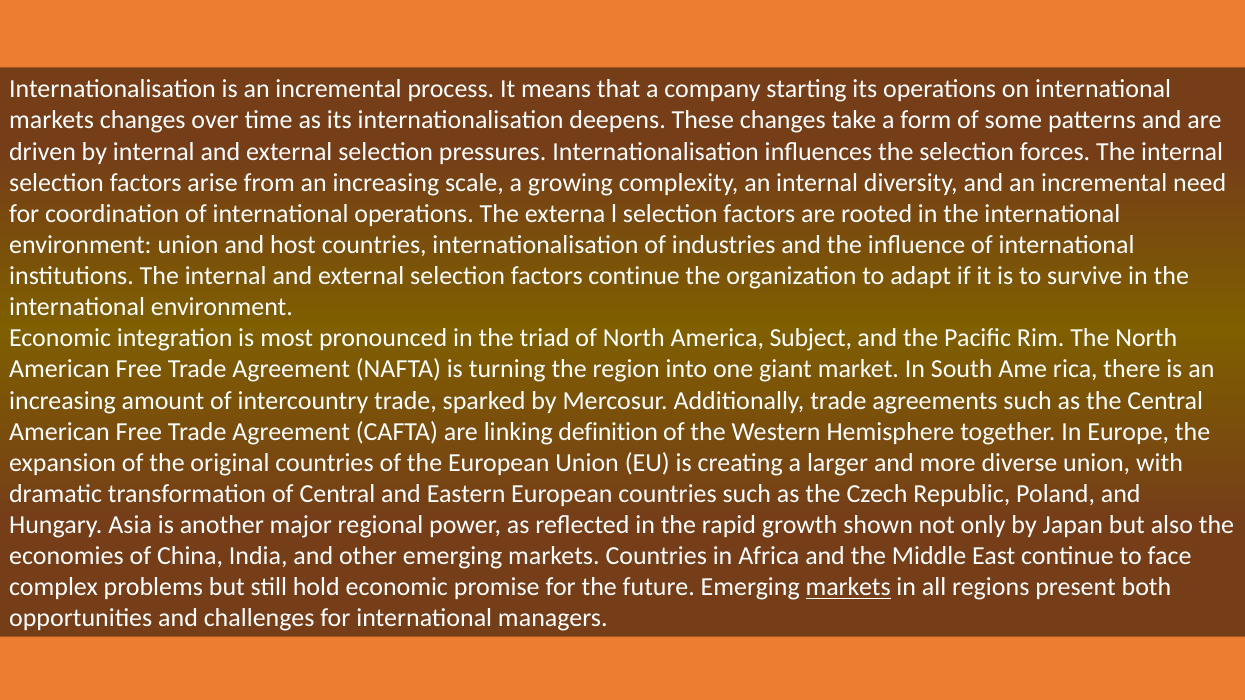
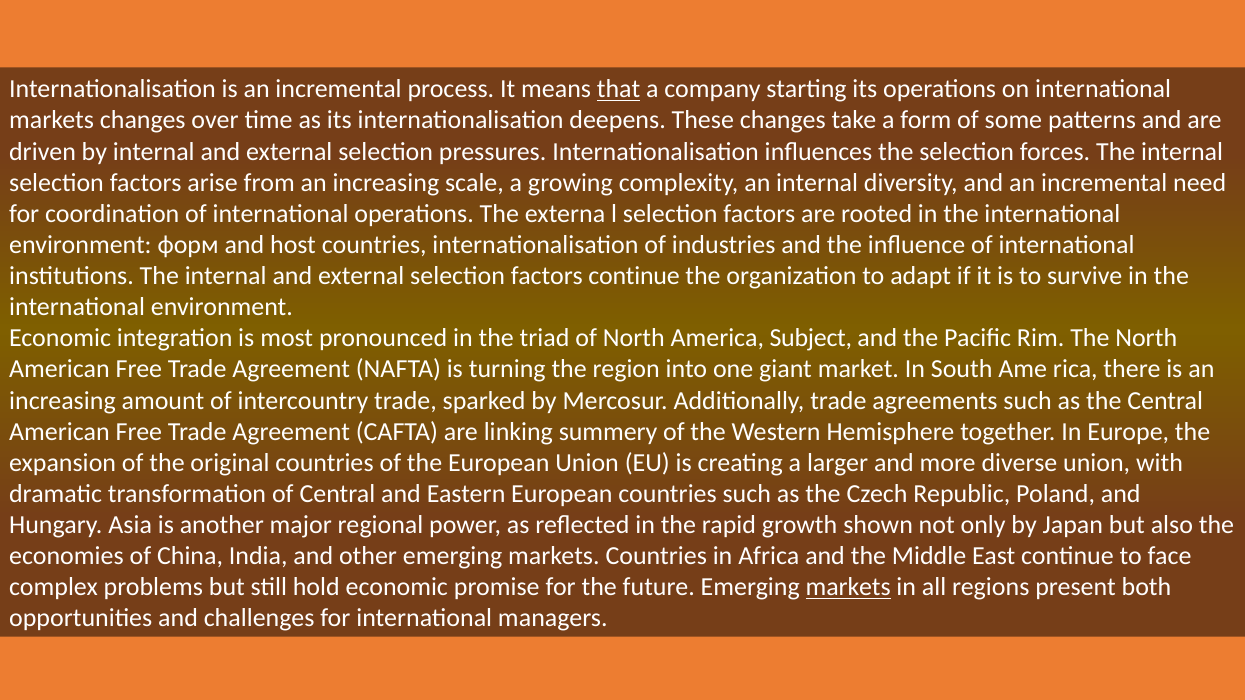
that underline: none -> present
environment union: union -> форм
definition: definition -> summery
